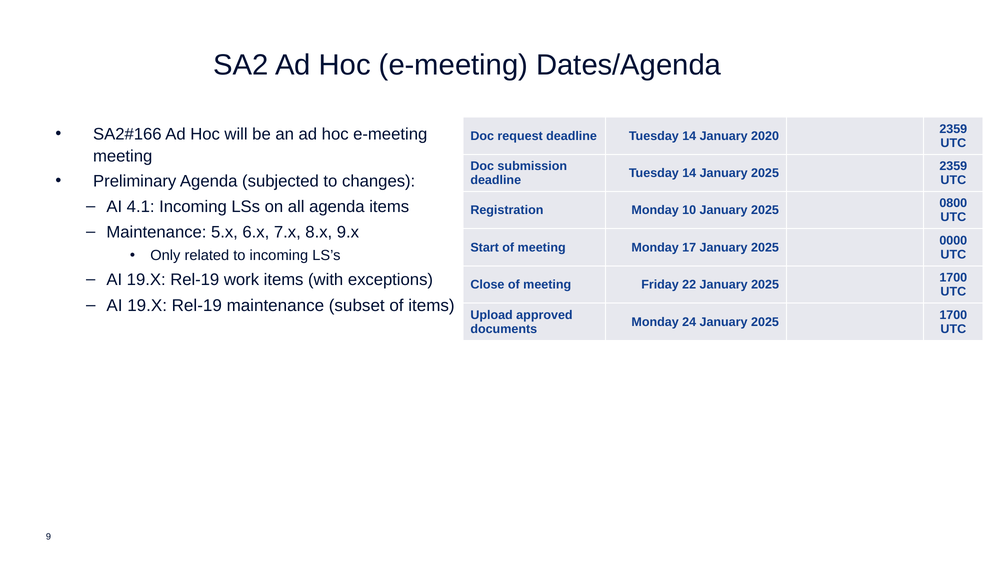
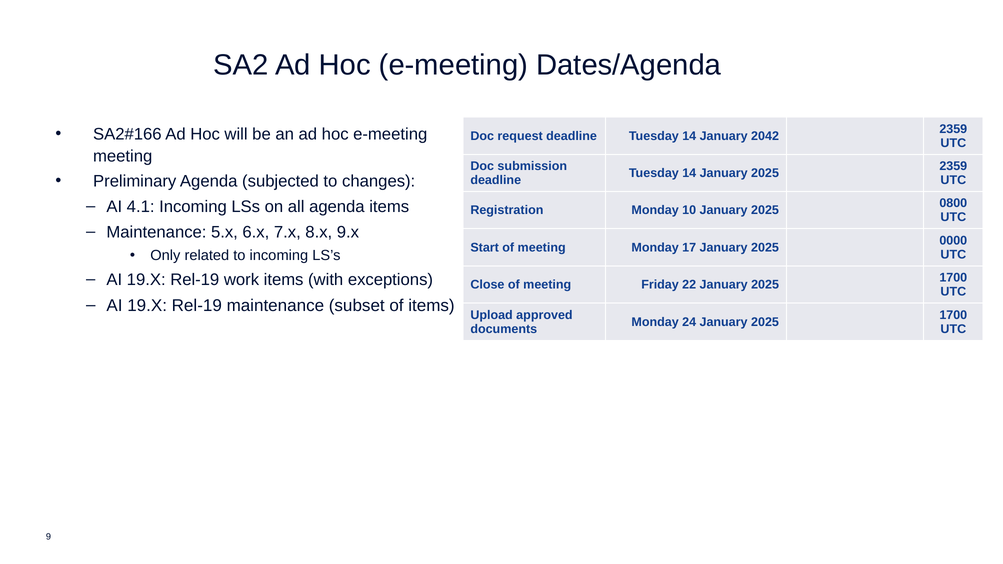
2020: 2020 -> 2042
